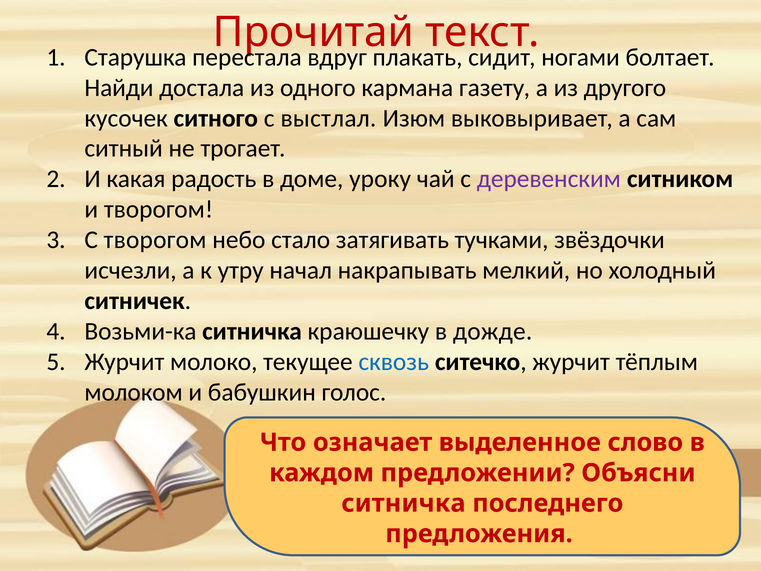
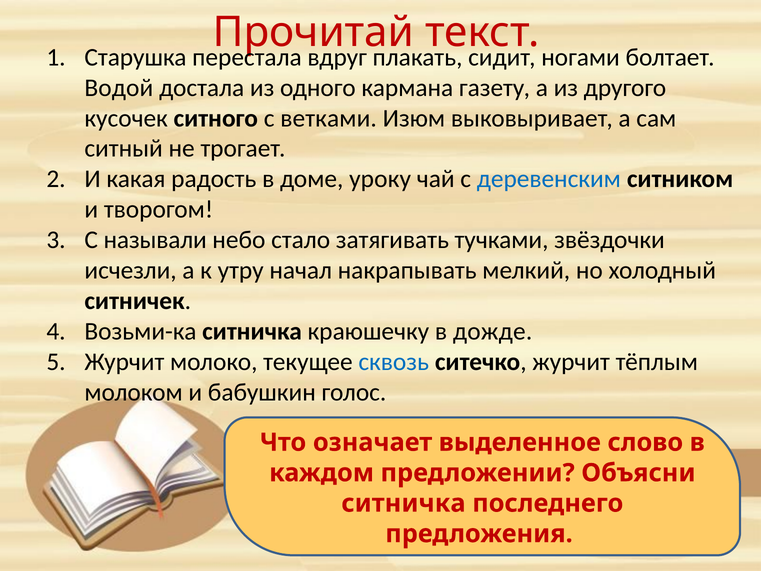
Найди: Найди -> Водой
выстлал: выстлал -> ветками
деревенским colour: purple -> blue
С творогом: творогом -> называли
